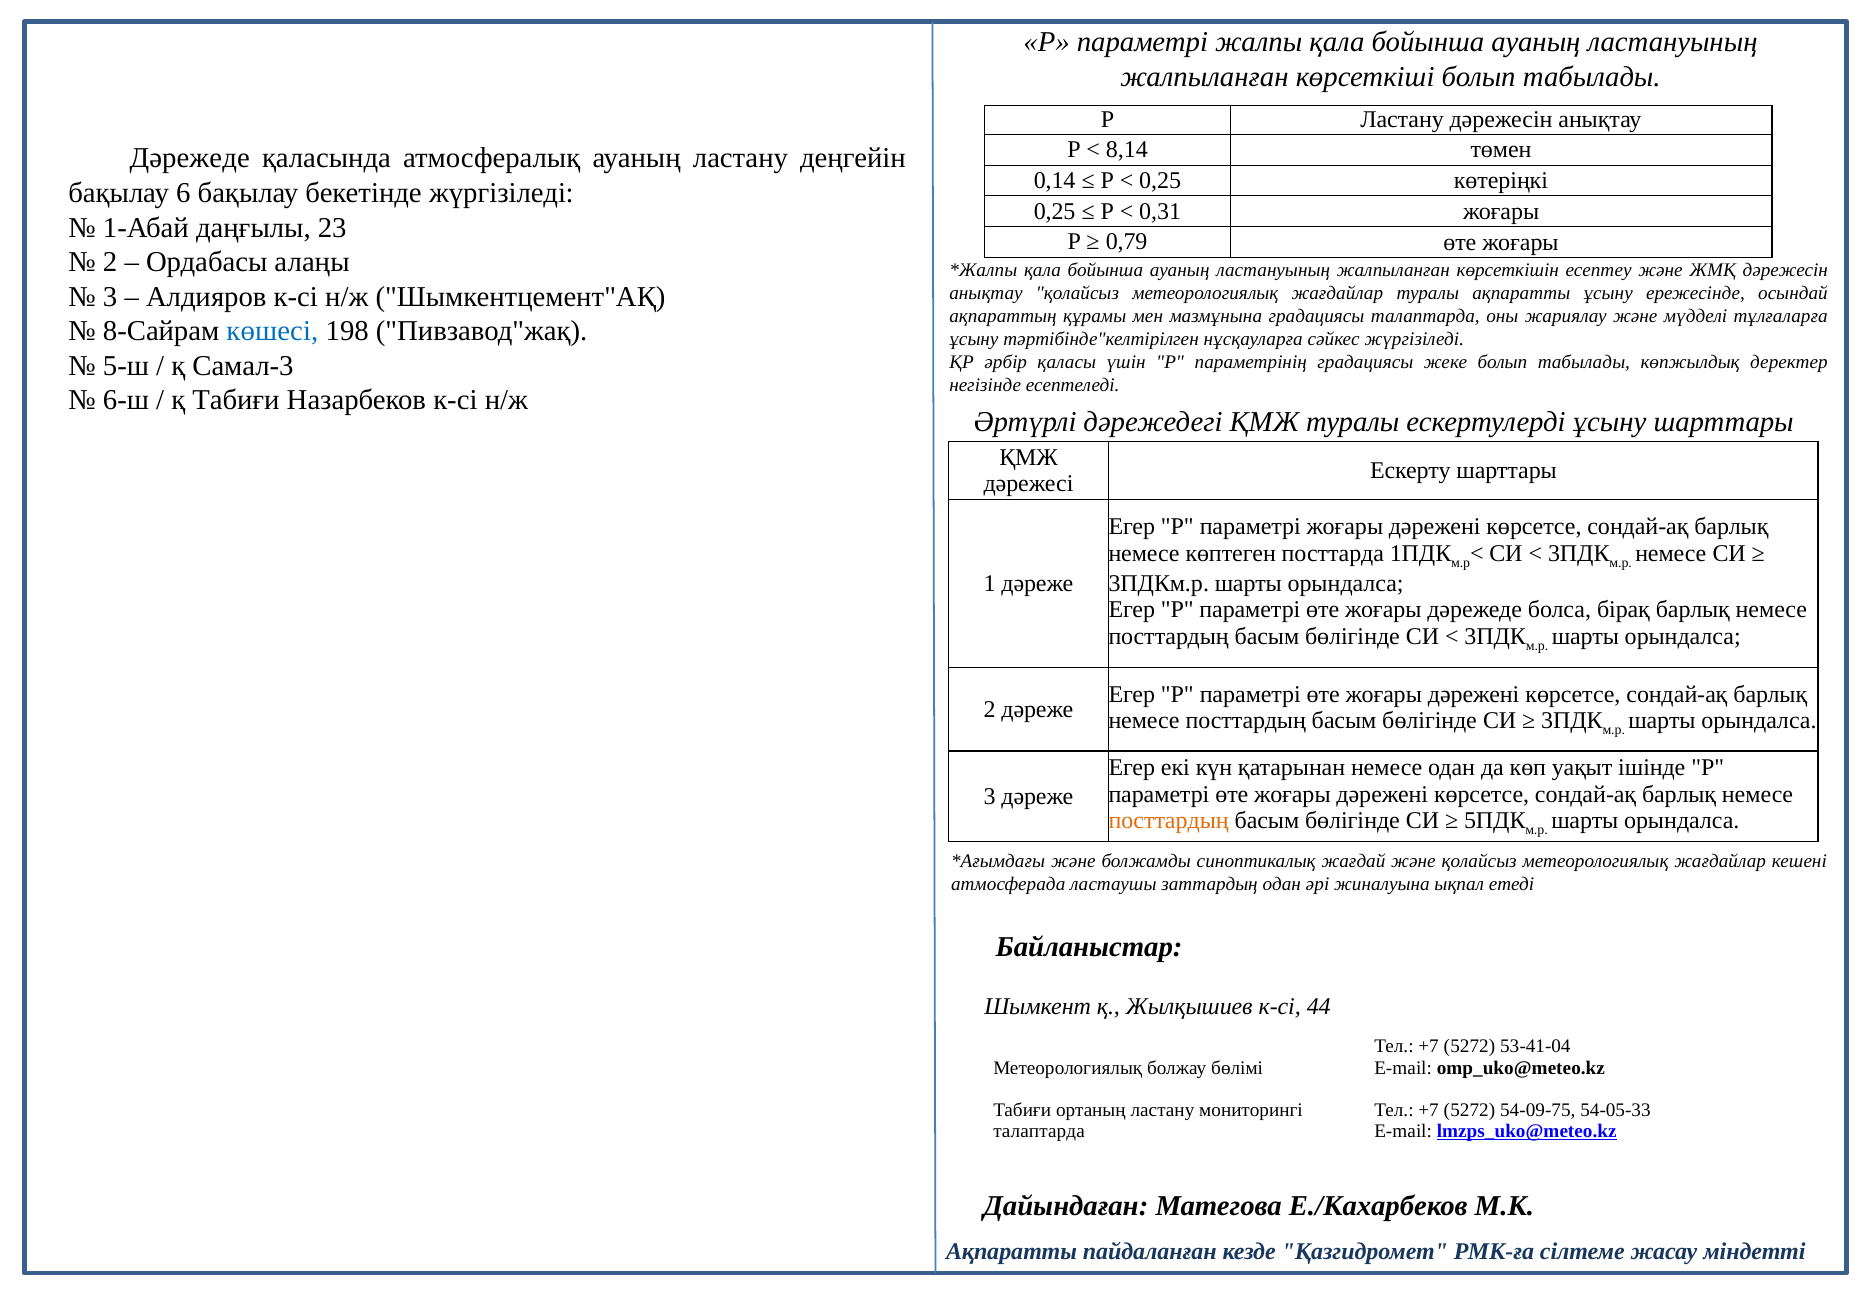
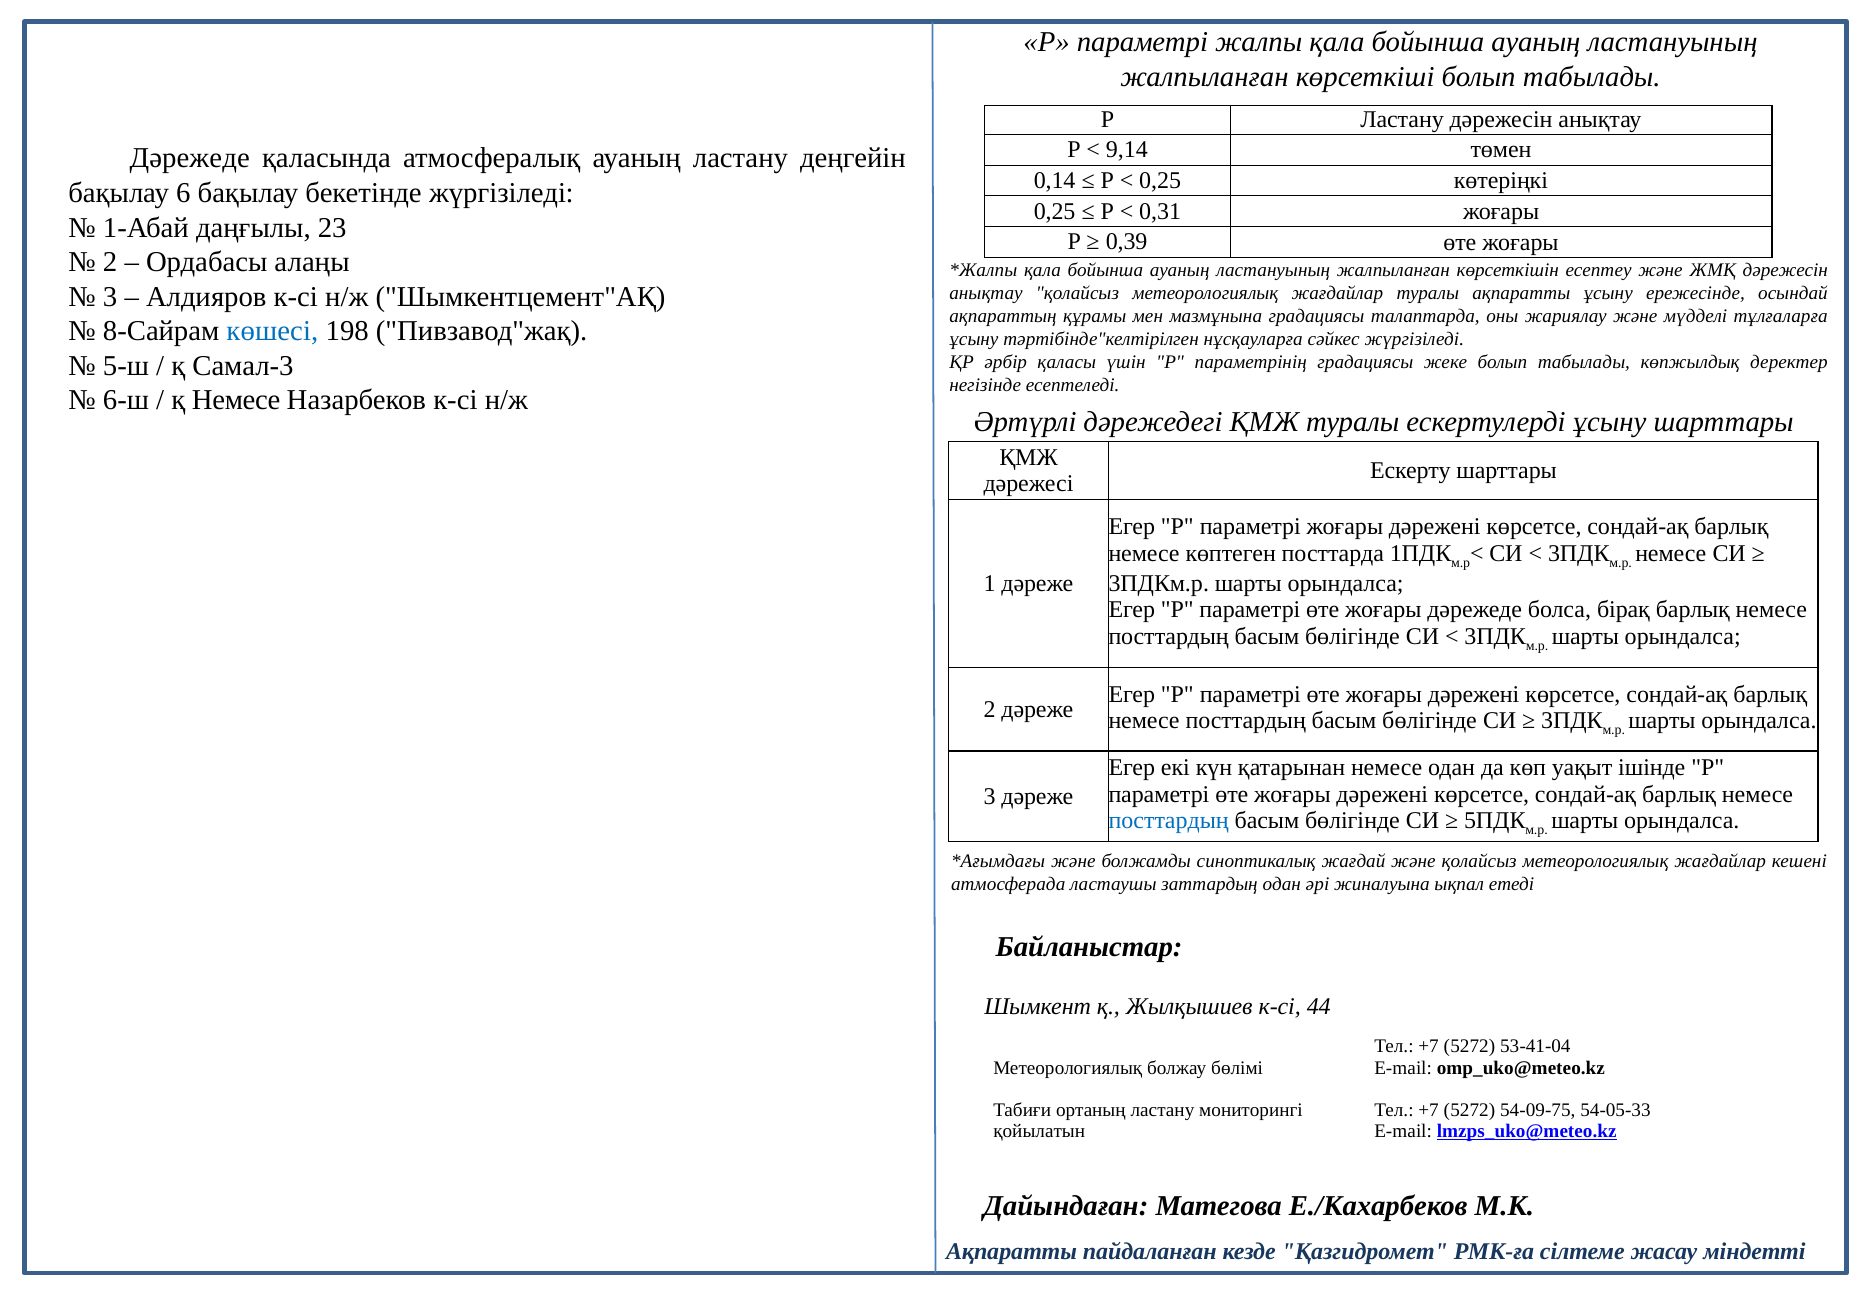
8,14: 8,14 -> 9,14
0,79: 0,79 -> 0,39
қ Табиғи: Табиғи -> Немесе
посттардың at (1169, 821) colour: orange -> blue
талаптарда at (1039, 1131): талаптарда -> қойылатын
